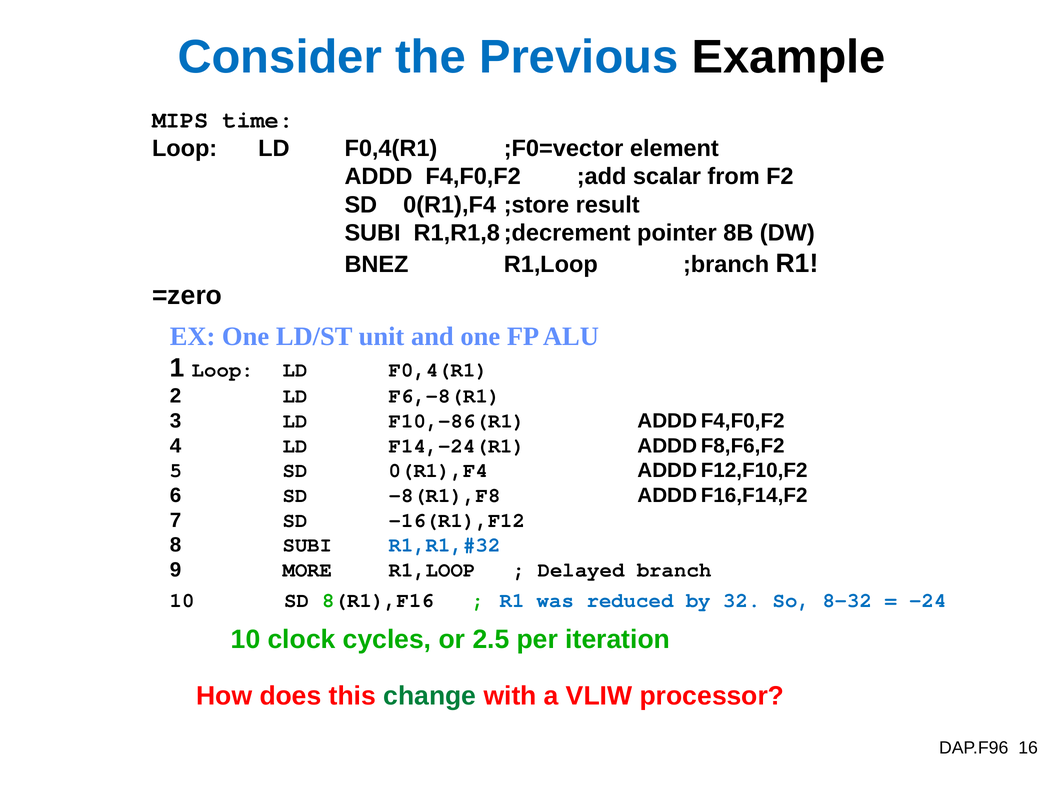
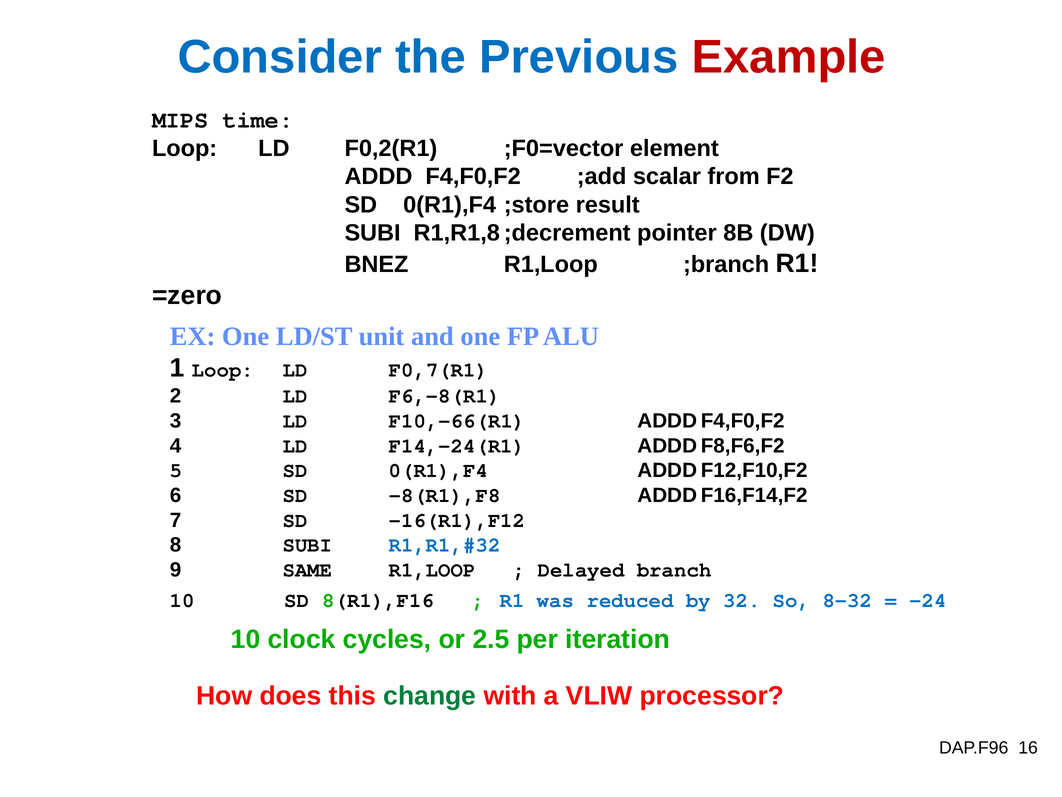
Example colour: black -> red
F0,4(R1 at (391, 148): F0,4(R1 -> F0,2(R1
1 Loop LD F0,4(R1: F0,4(R1 -> F0,7(R1
F10,-86(R1: F10,-86(R1 -> F10,-66(R1
MORE: MORE -> SAME
